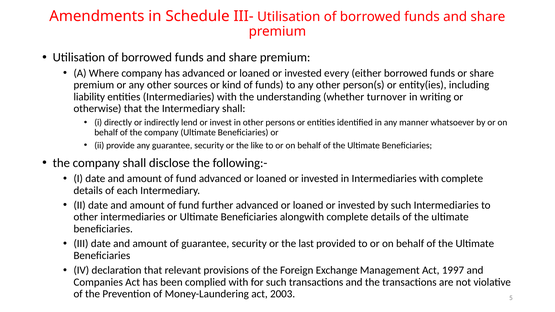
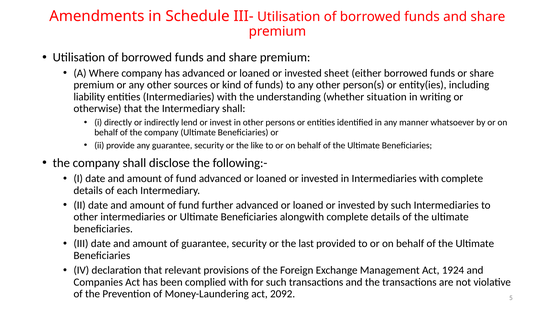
every: every -> sheet
turnover: turnover -> situation
1997: 1997 -> 1924
2003: 2003 -> 2092
